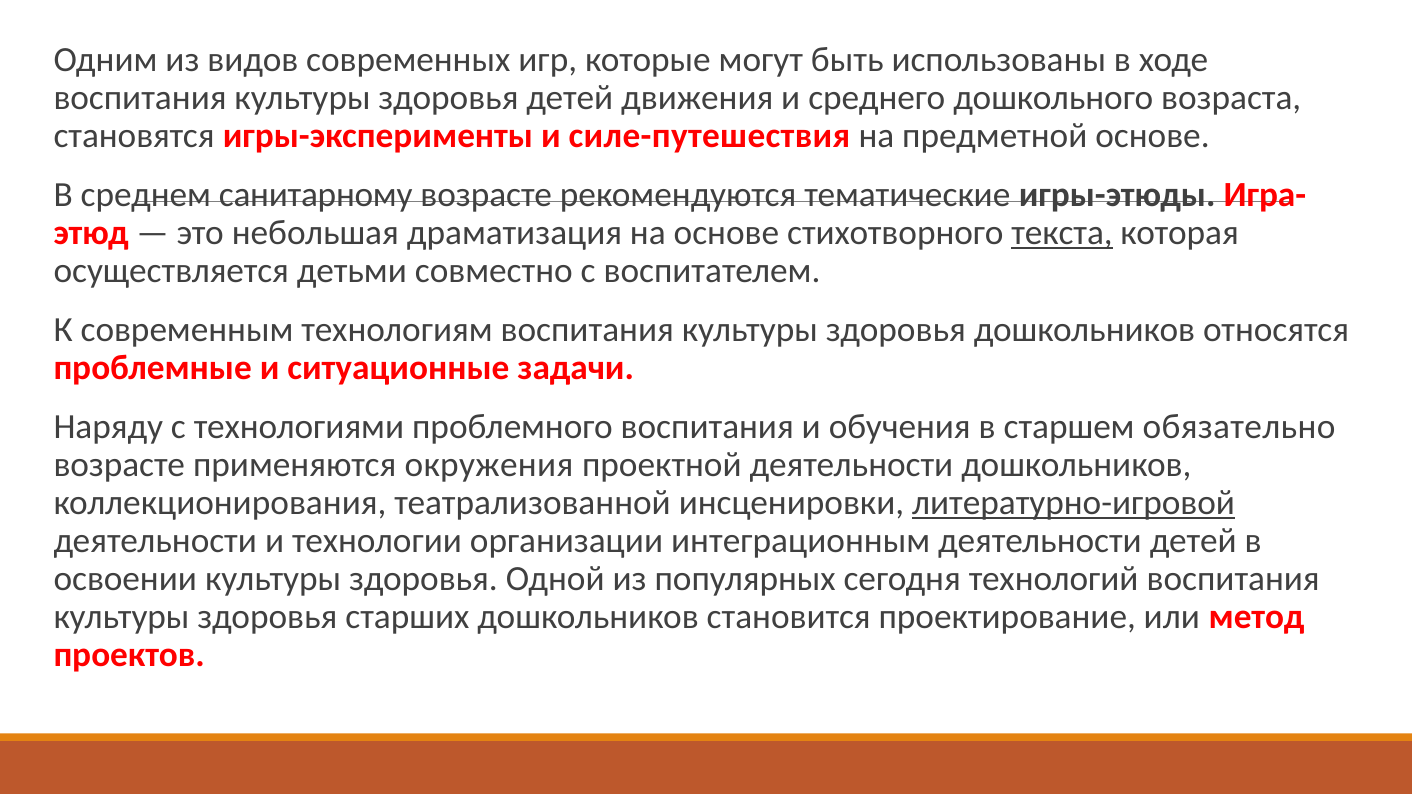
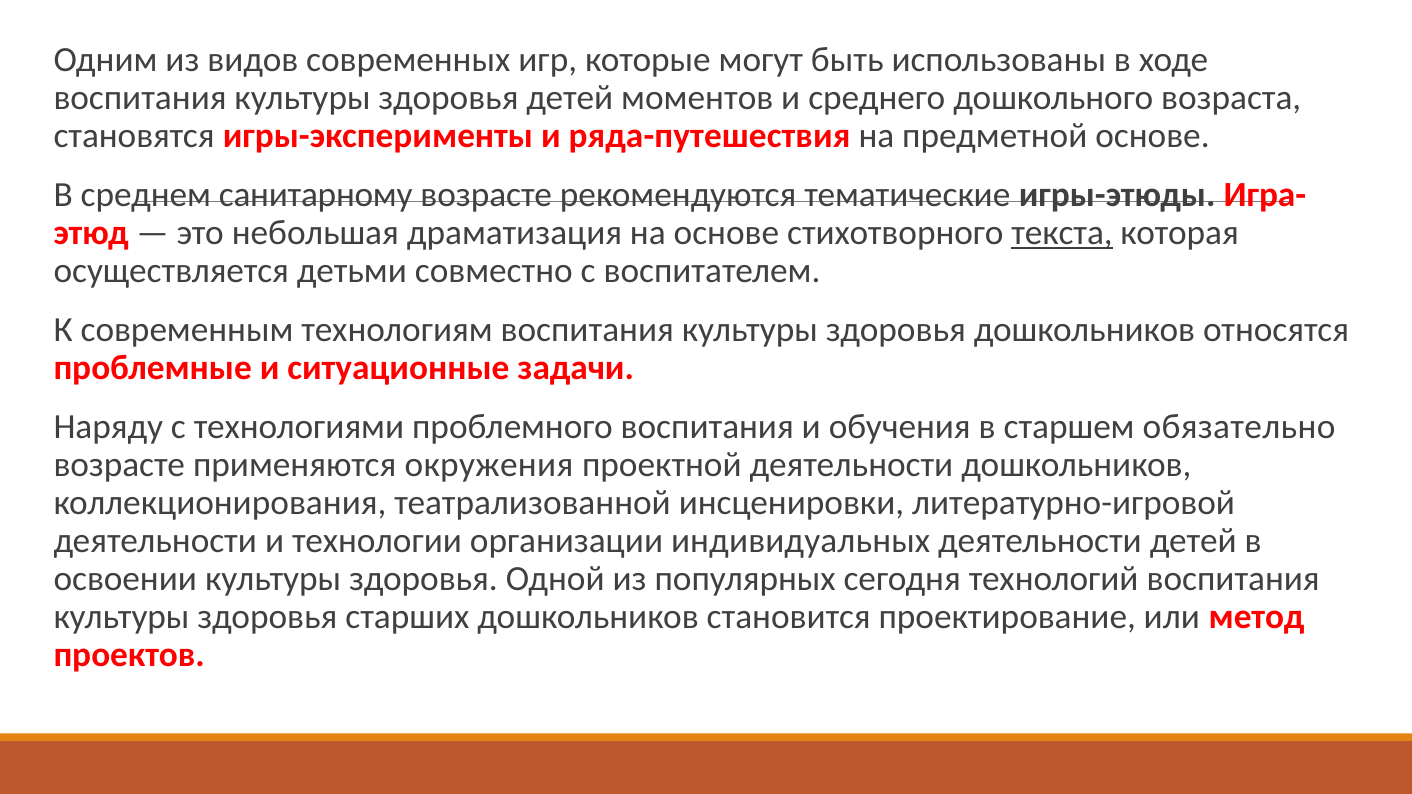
движения: движения -> моментов
силе-путешествия: силе-путешествия -> ряда-путешествия
литературно-игровой underline: present -> none
интеграционным: интеграционным -> индивидуальных
